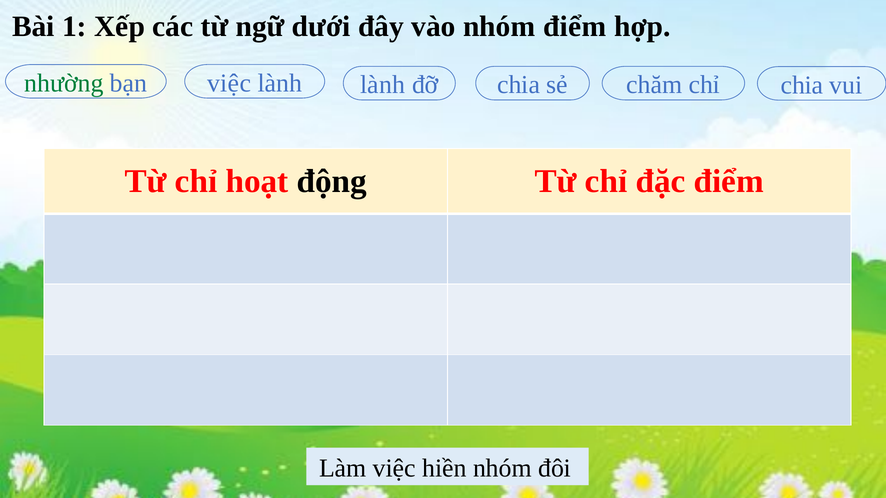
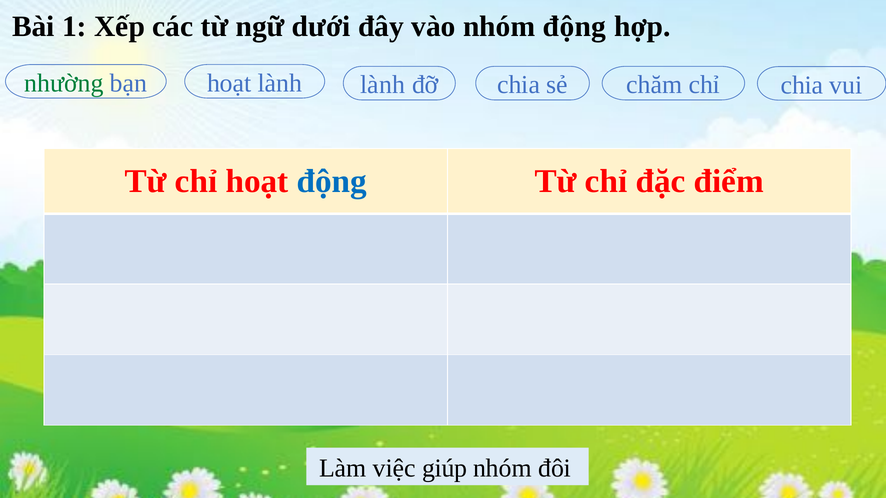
nhóm điểm: điểm -> động
việc at (229, 83): việc -> hoạt
động at (332, 181) colour: black -> blue
hiền: hiền -> giúp
